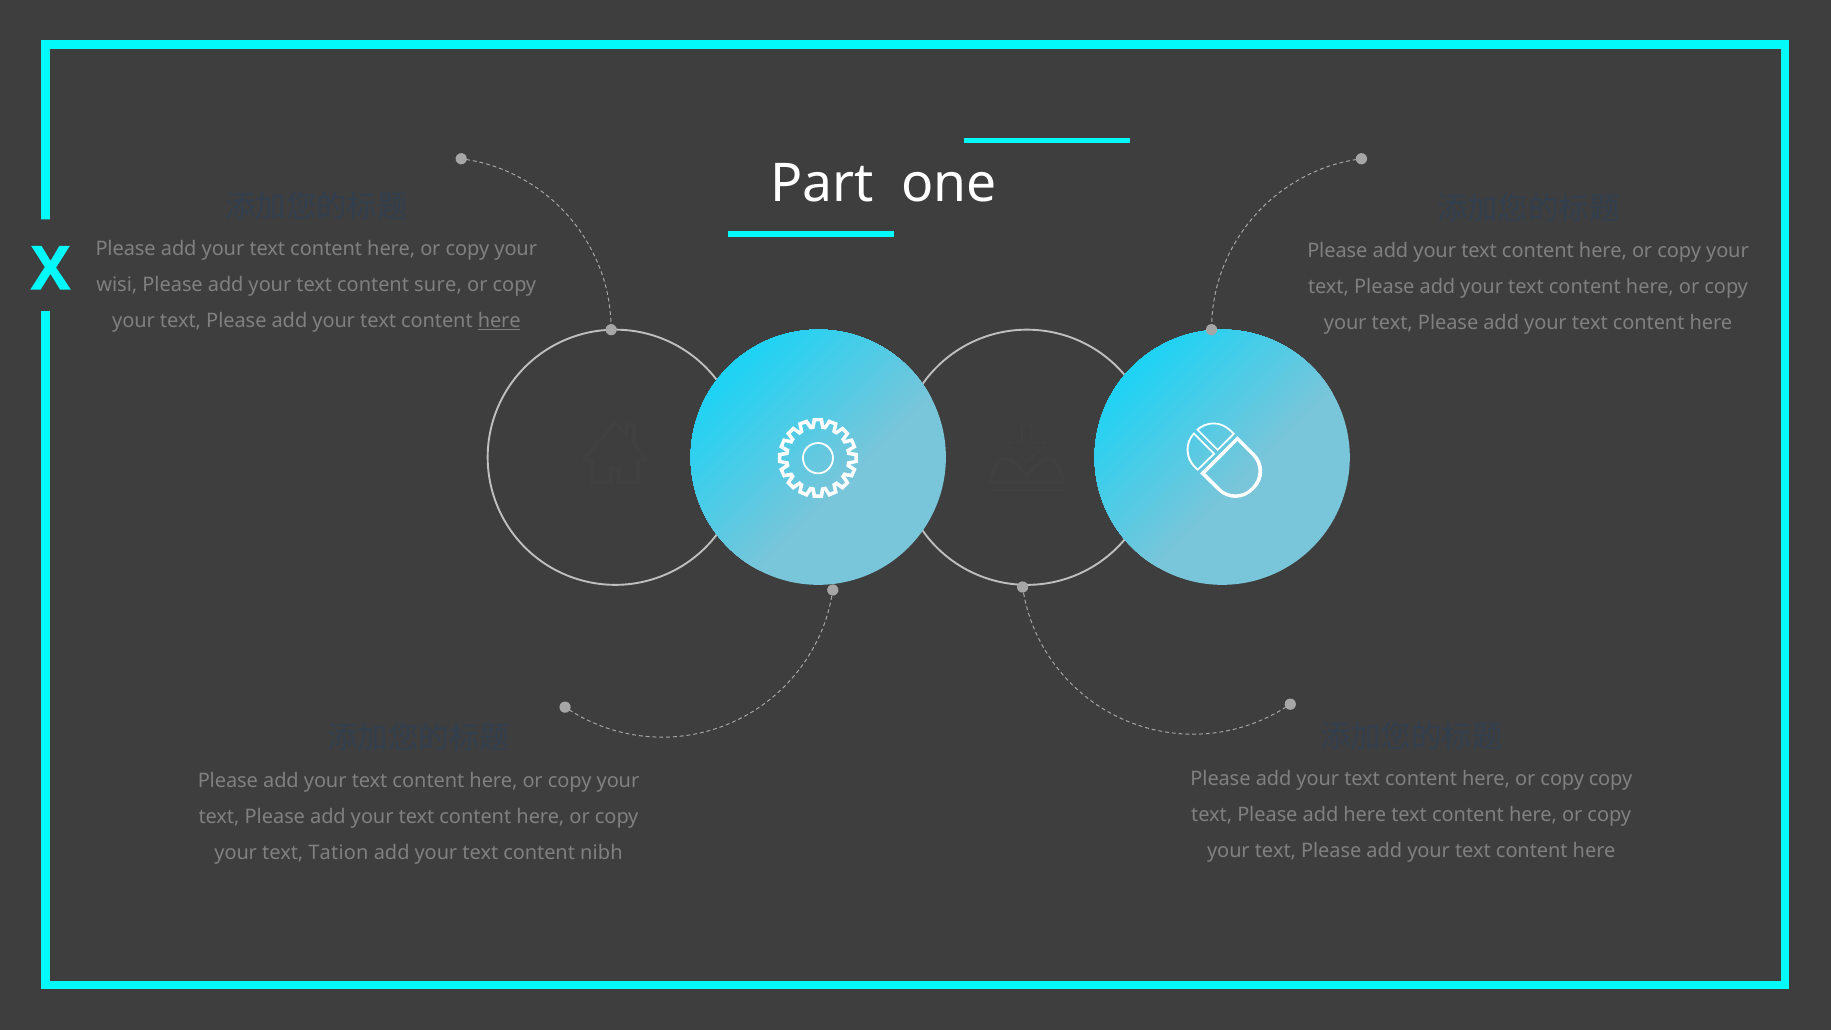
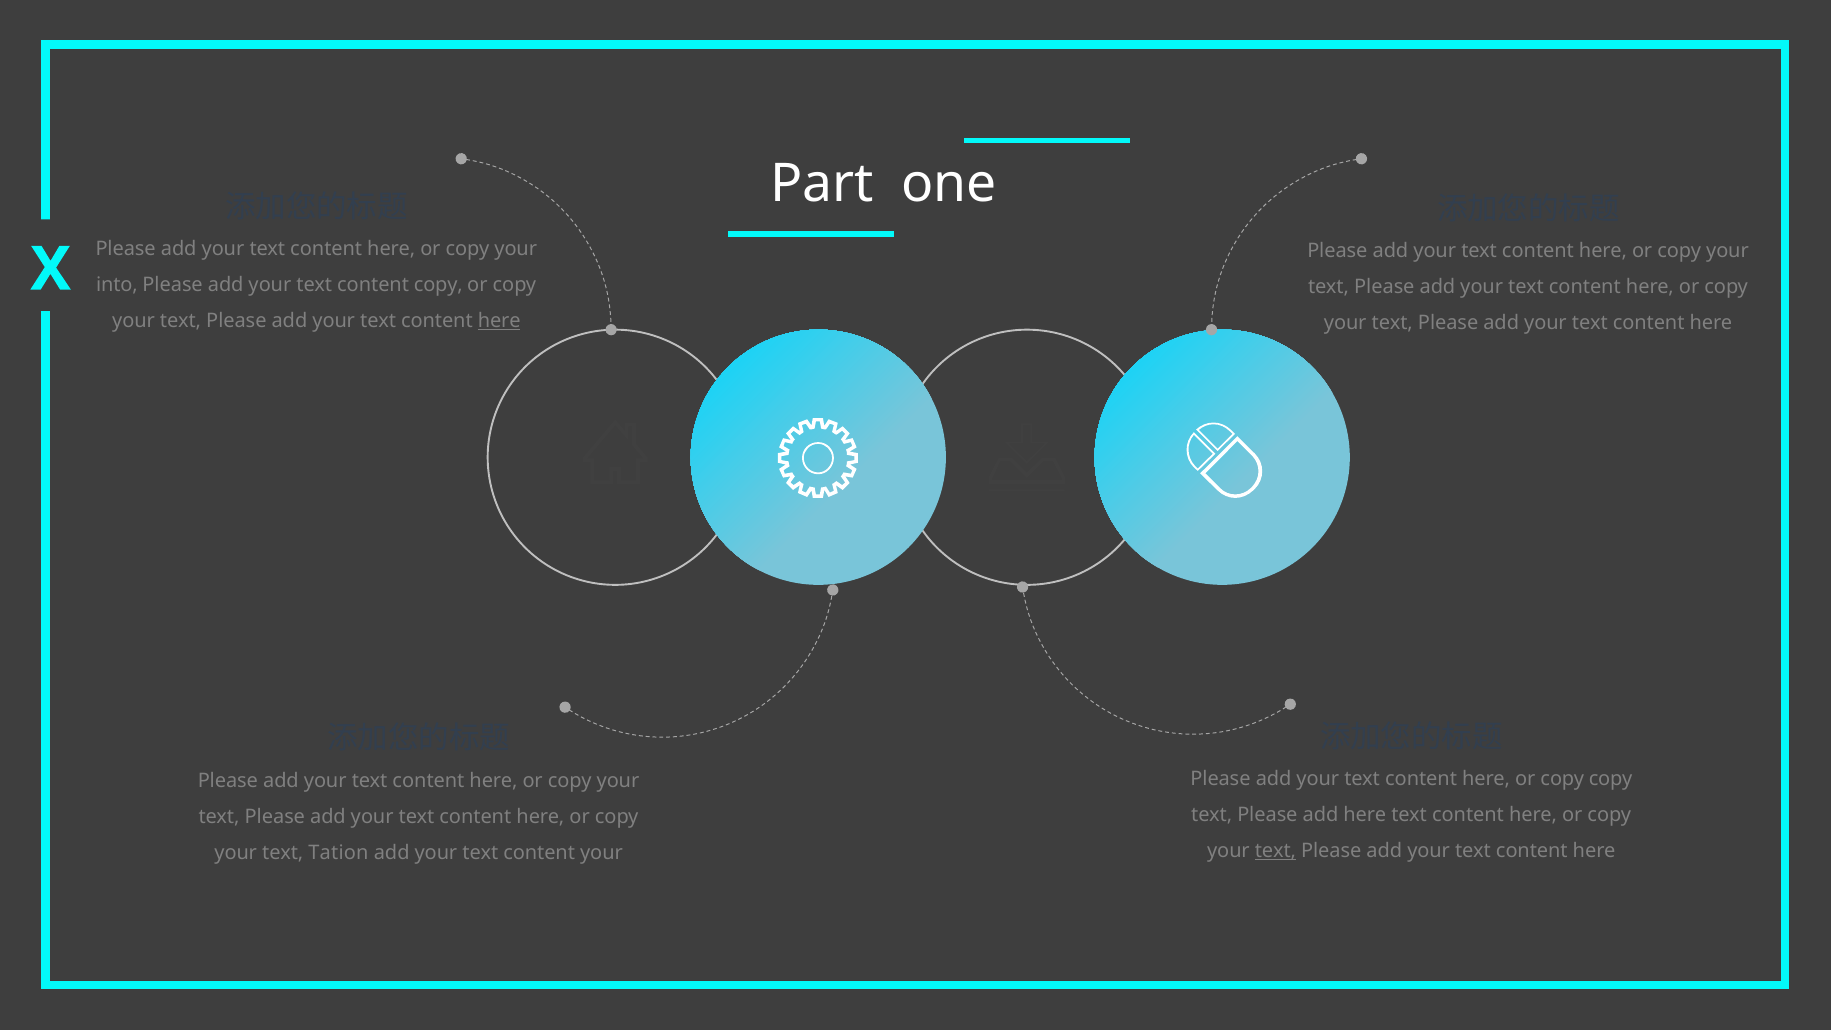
wisi: wisi -> into
content sure: sure -> copy
text at (1275, 851) underline: none -> present
content nibh: nibh -> your
